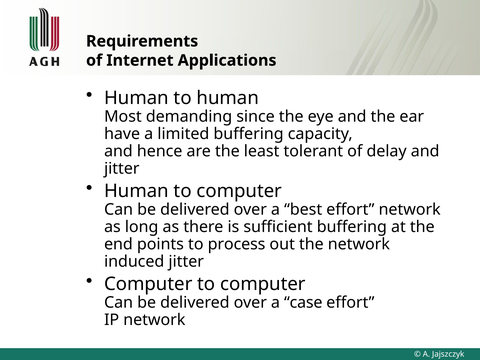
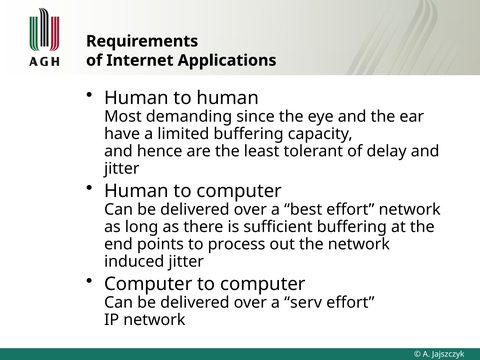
case: case -> serv
